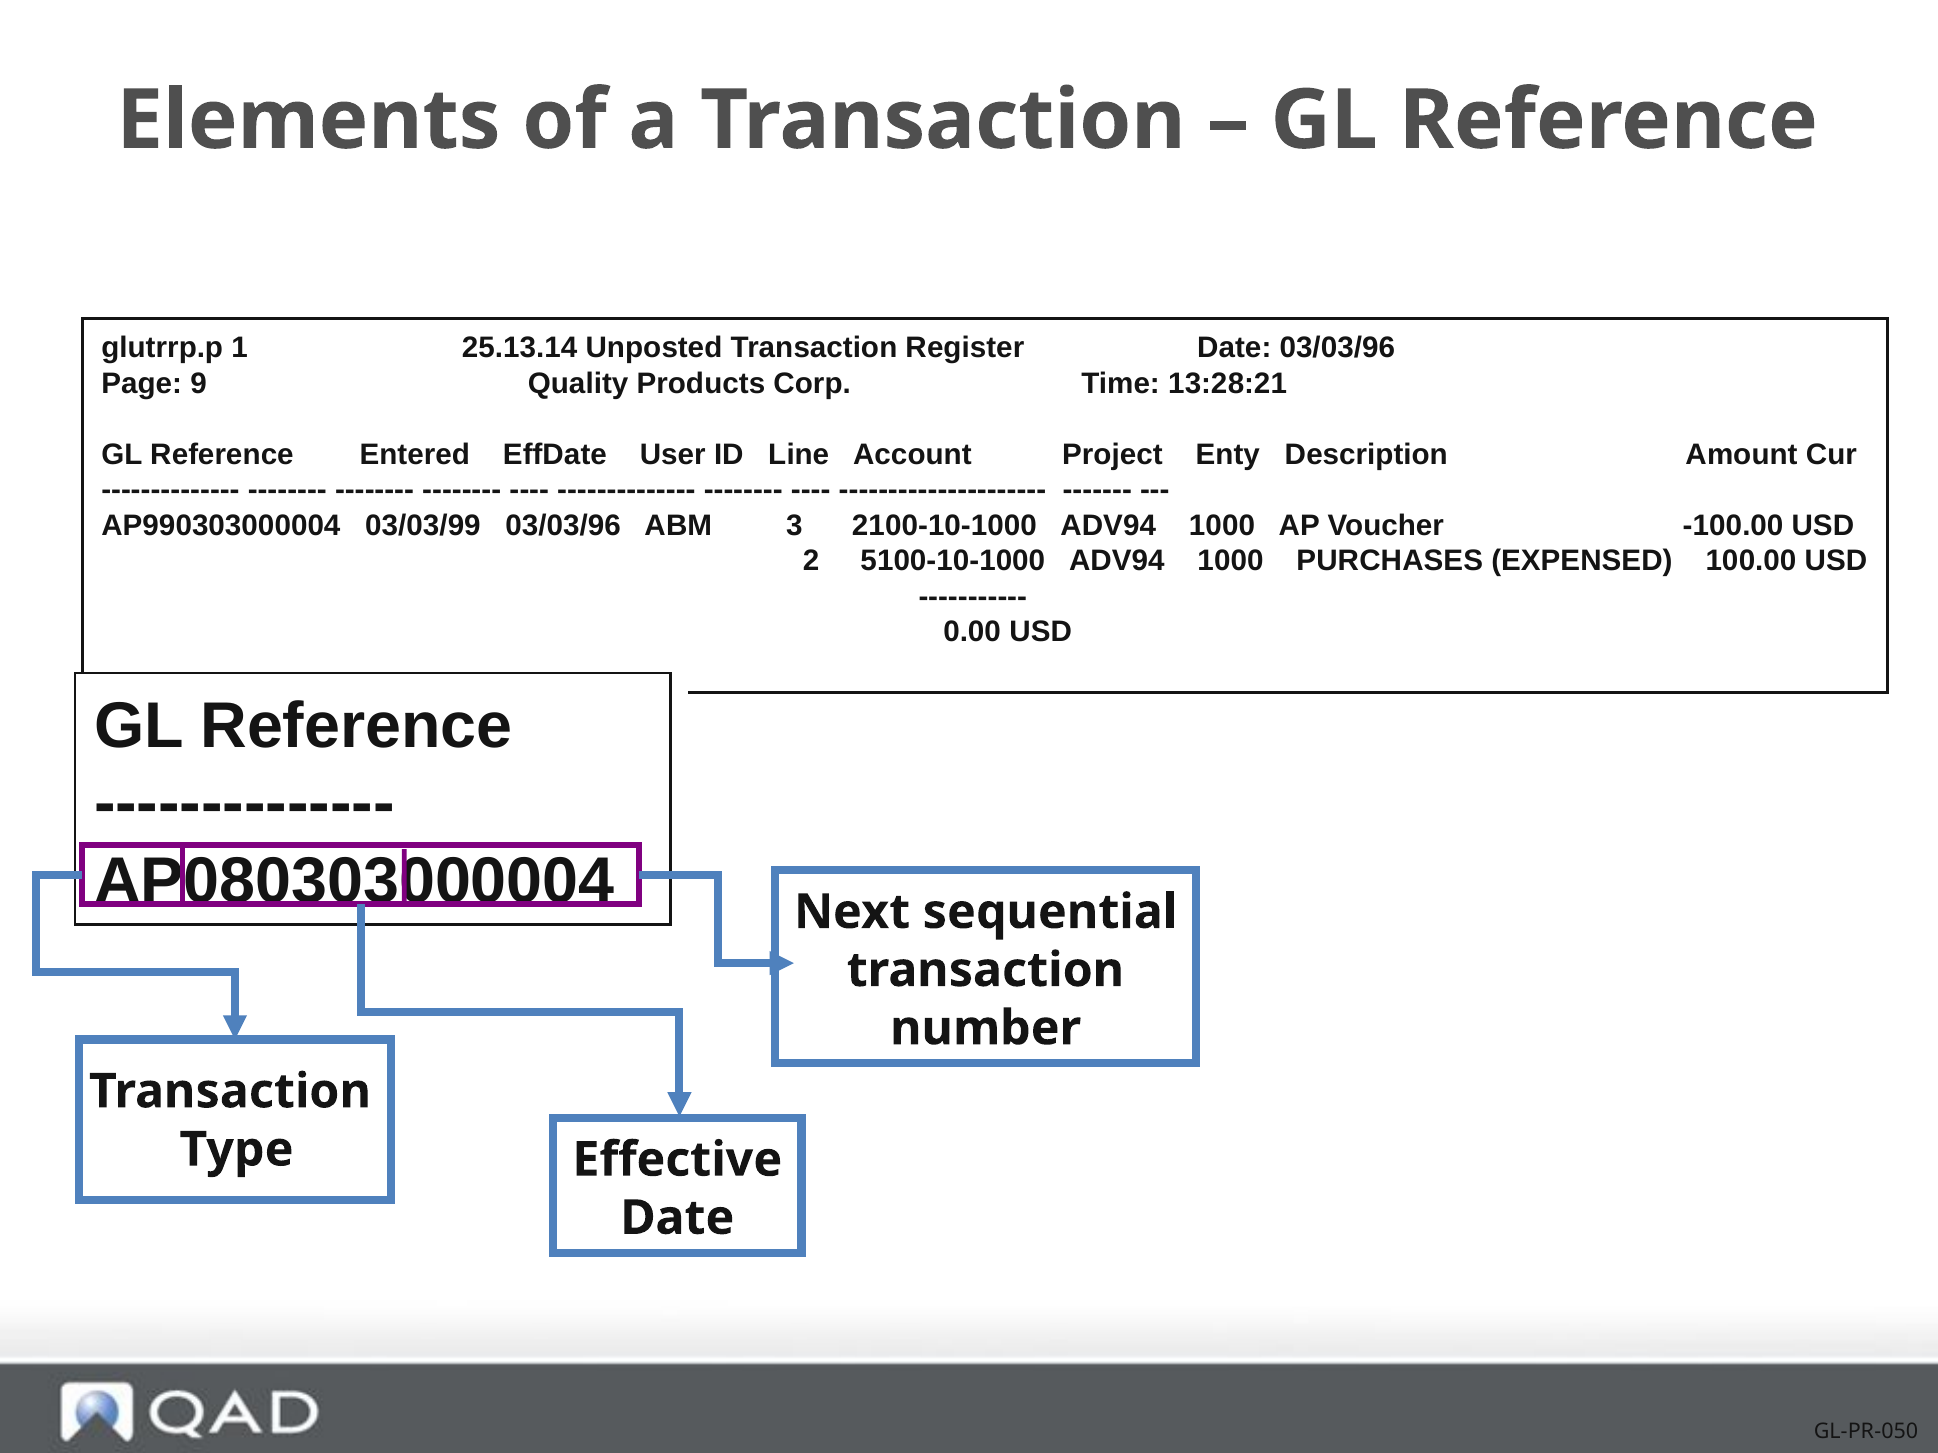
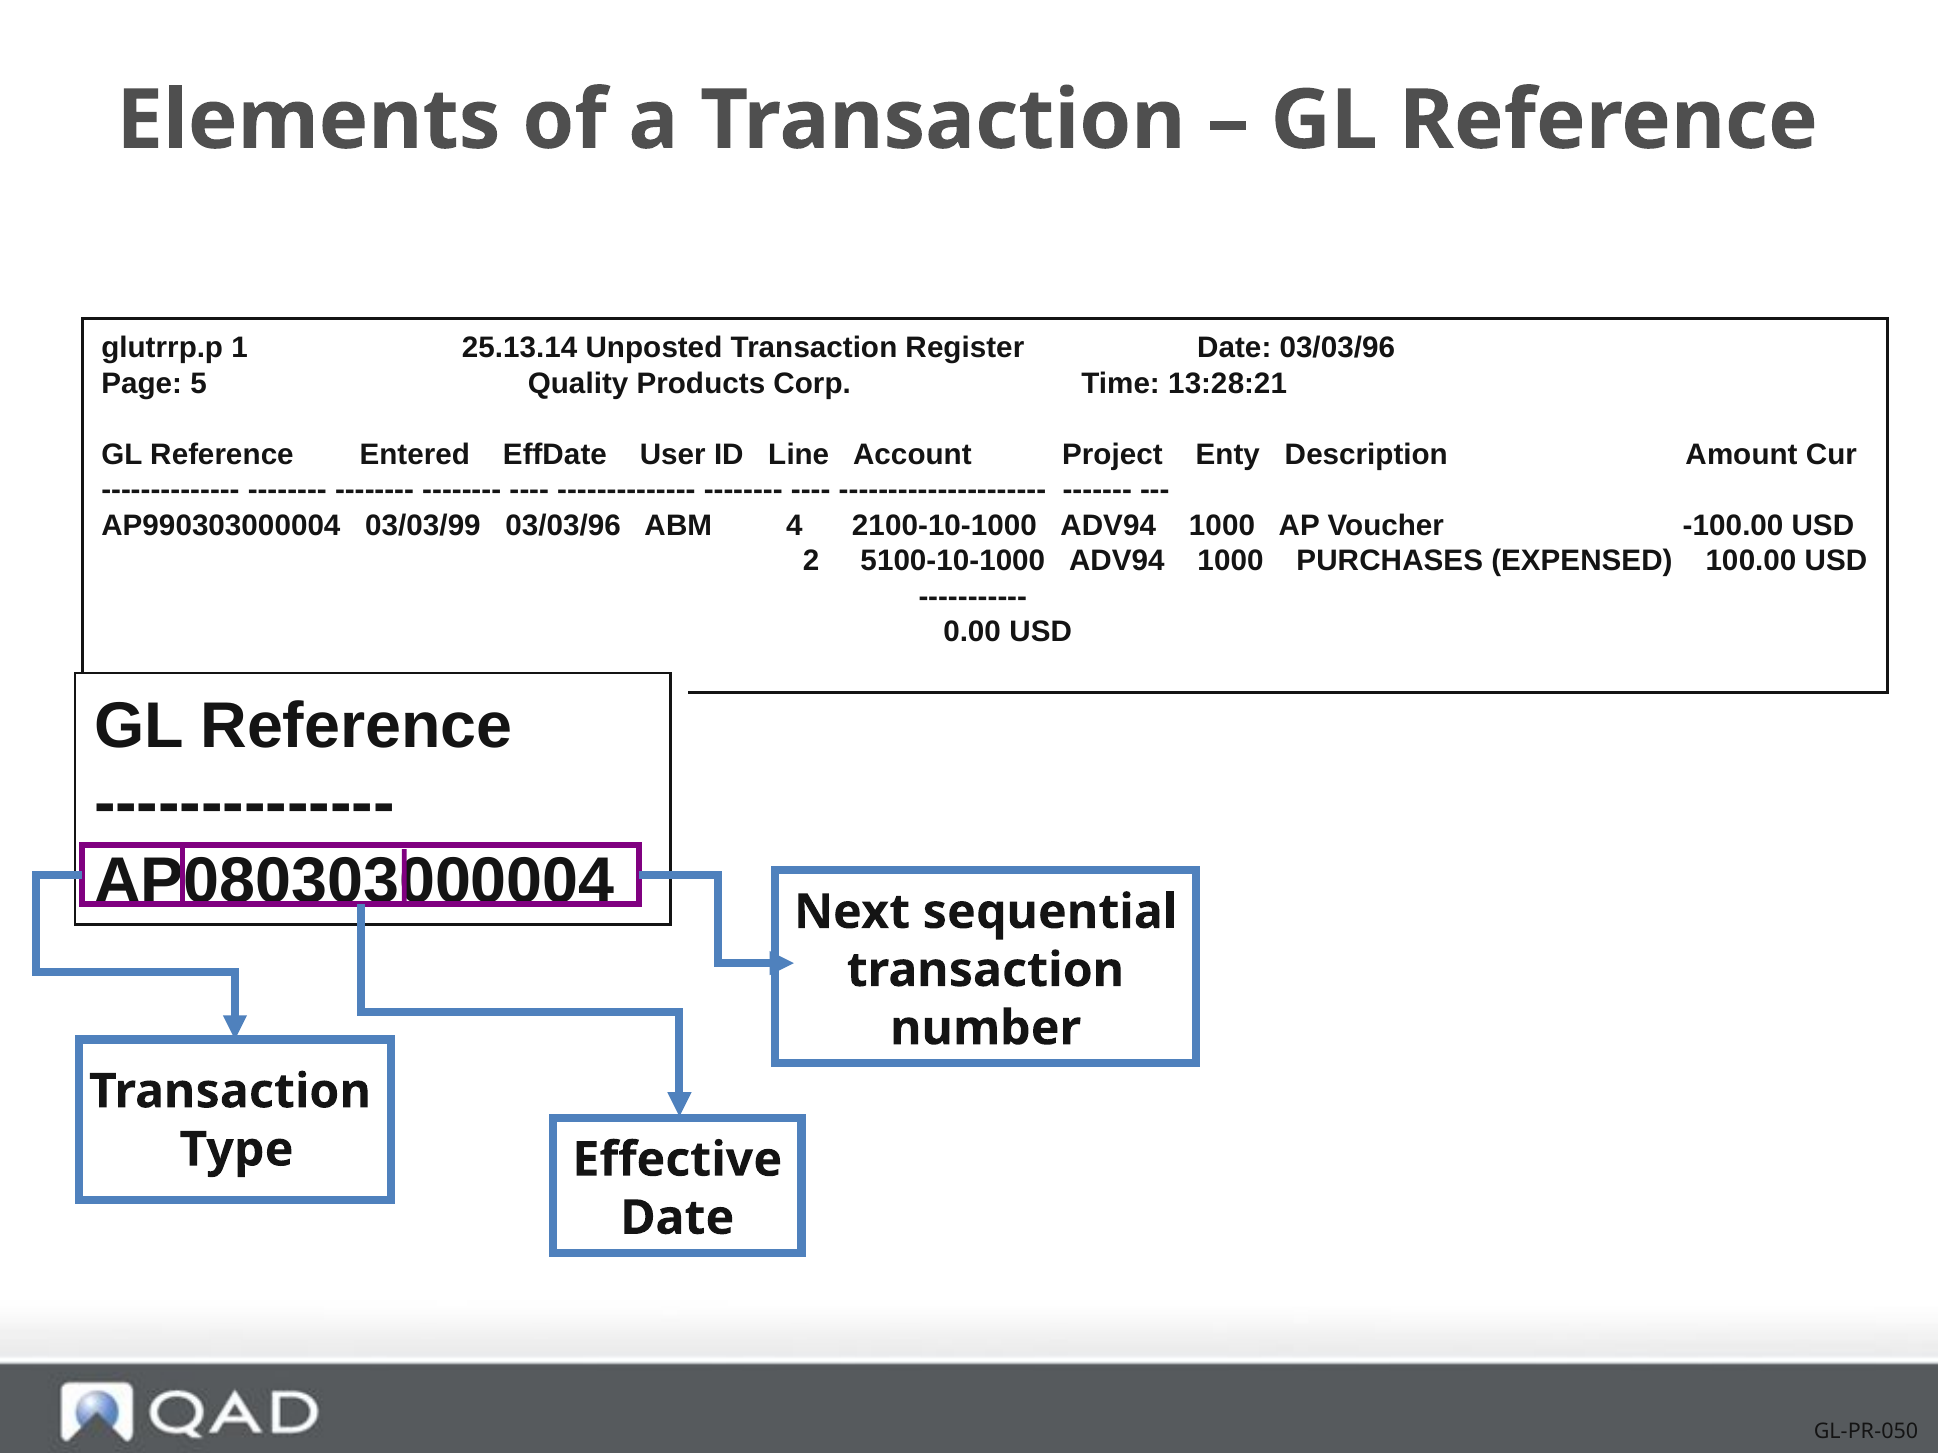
9: 9 -> 5
3: 3 -> 4
